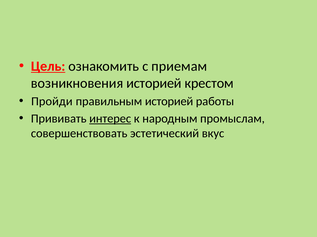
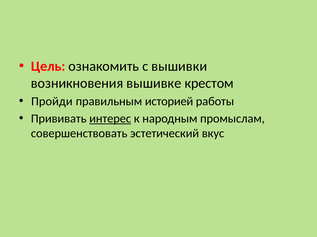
Цель underline: present -> none
приемам: приемам -> вышивки
возникновения историей: историей -> вышивке
